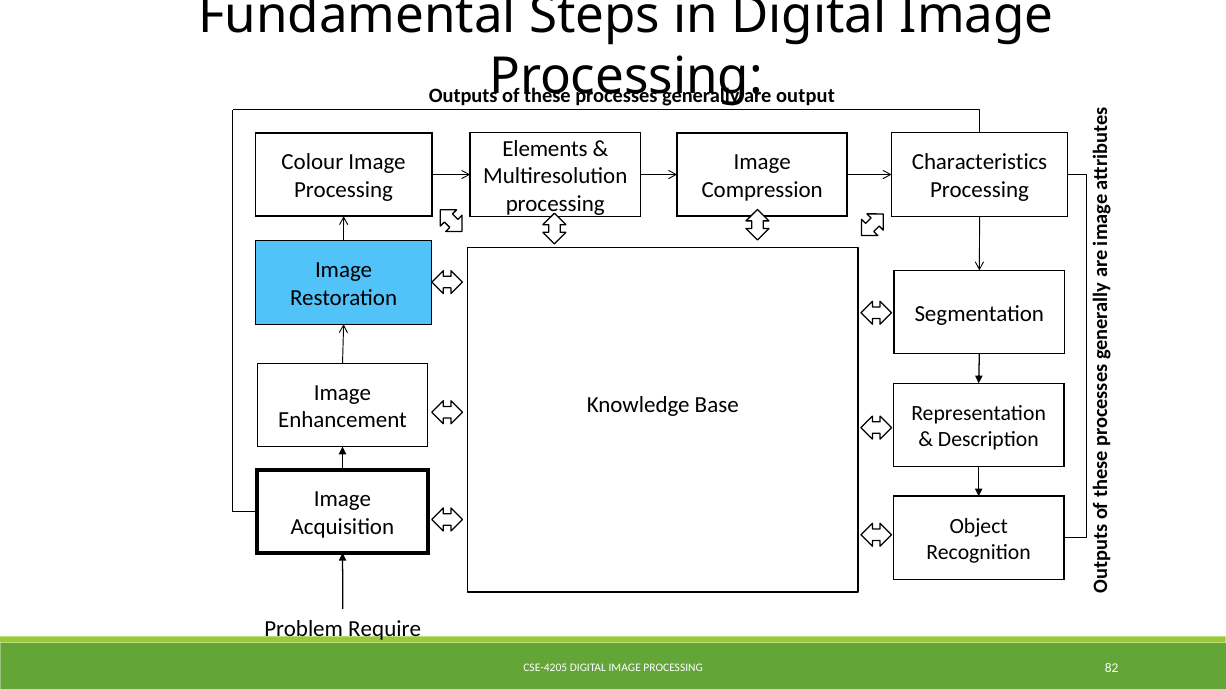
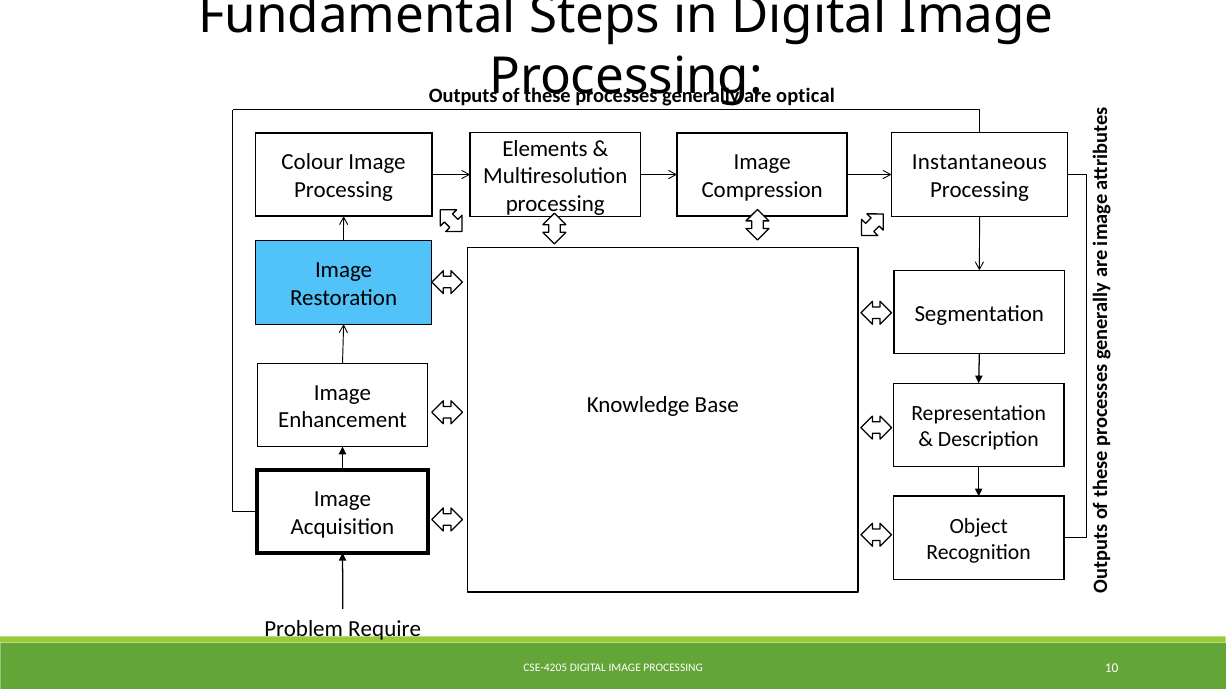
output: output -> optical
Characteristics: Characteristics -> Instantaneous
82: 82 -> 10
